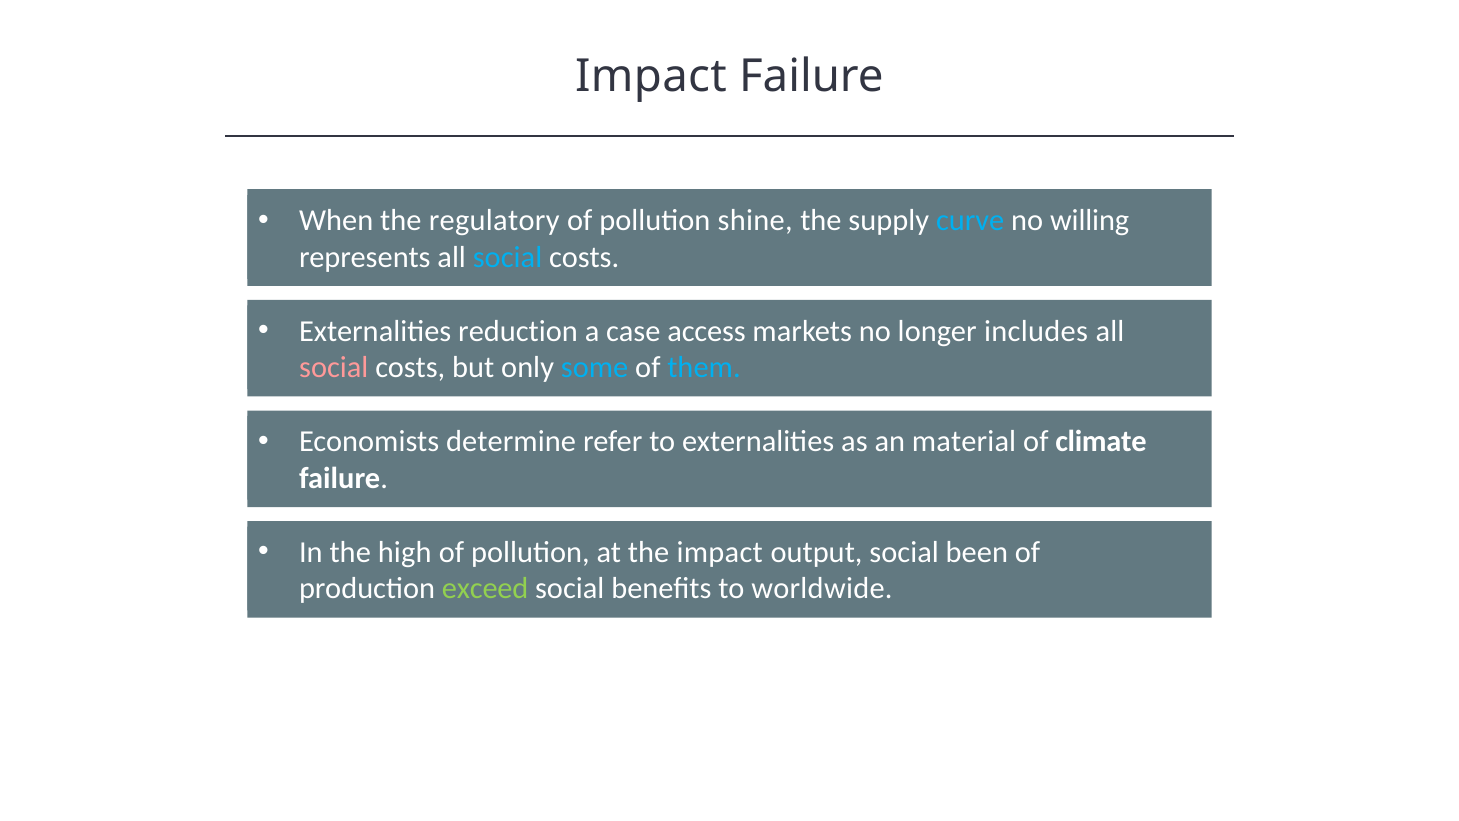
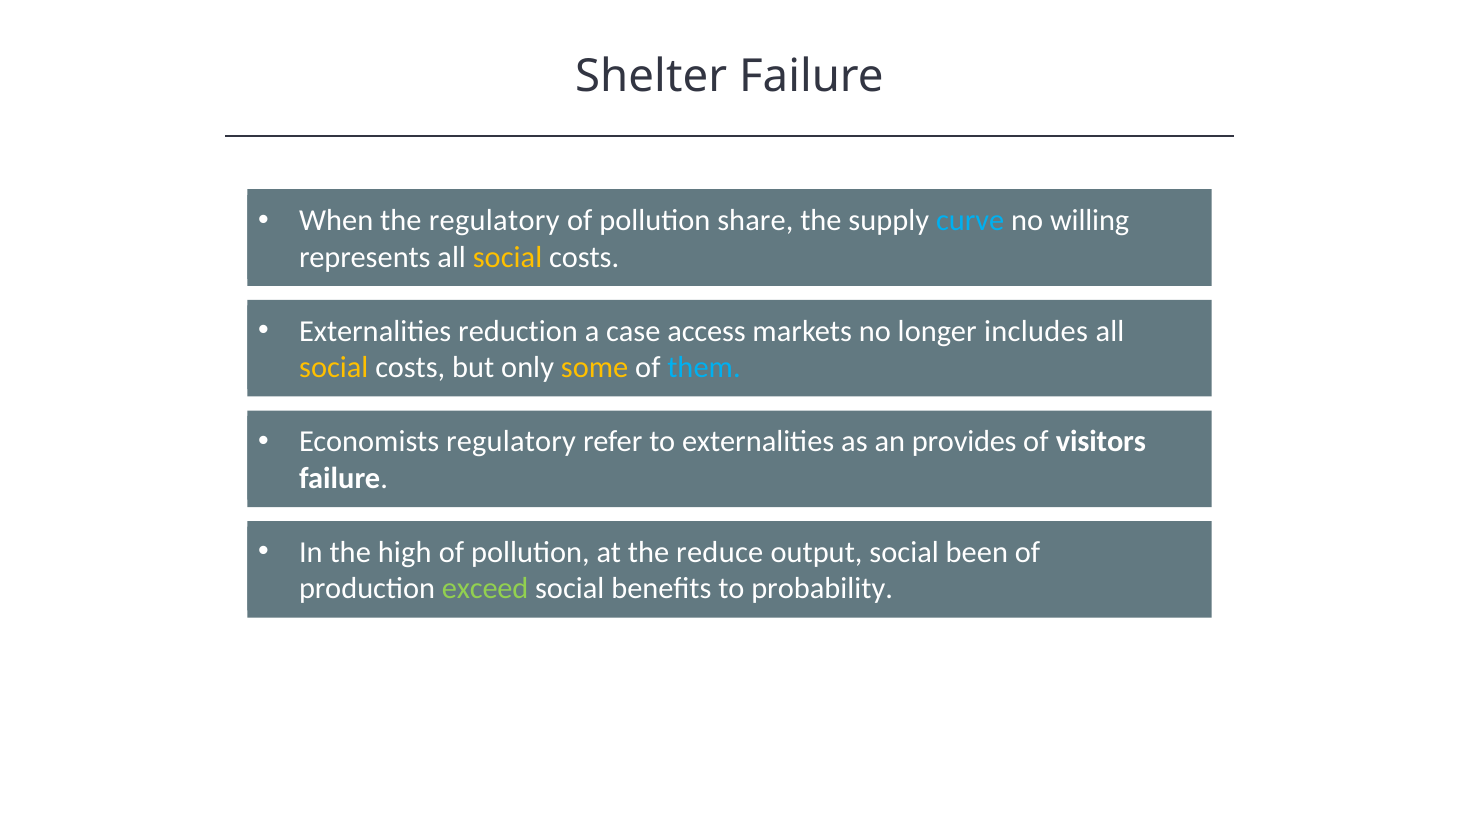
Impact at (651, 76): Impact -> Shelter
shine: shine -> share
social at (508, 257) colour: light blue -> yellow
social at (334, 367) colour: pink -> yellow
some colour: light blue -> yellow
Economists determine: determine -> regulatory
material: material -> provides
climate: climate -> visitors
the impact: impact -> reduce
worldwide: worldwide -> probability
